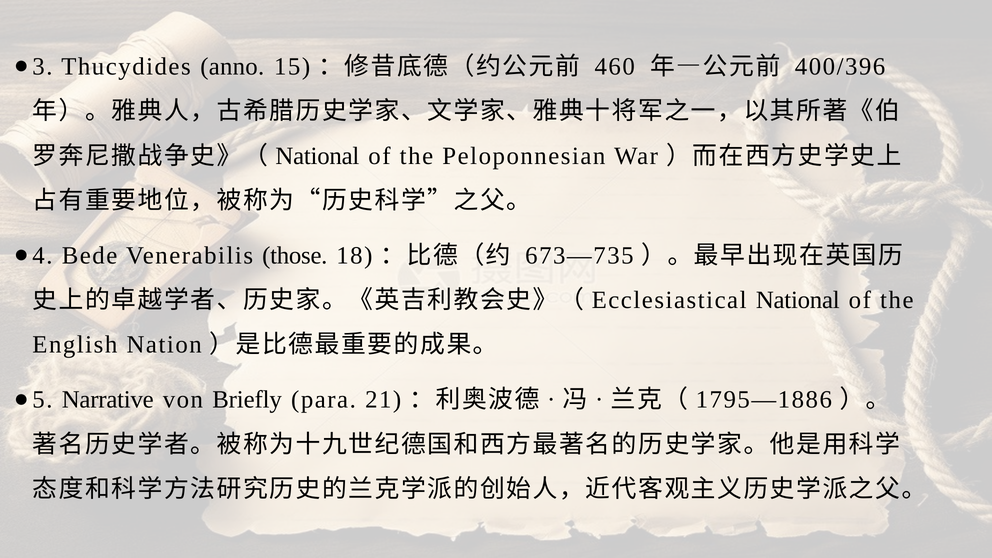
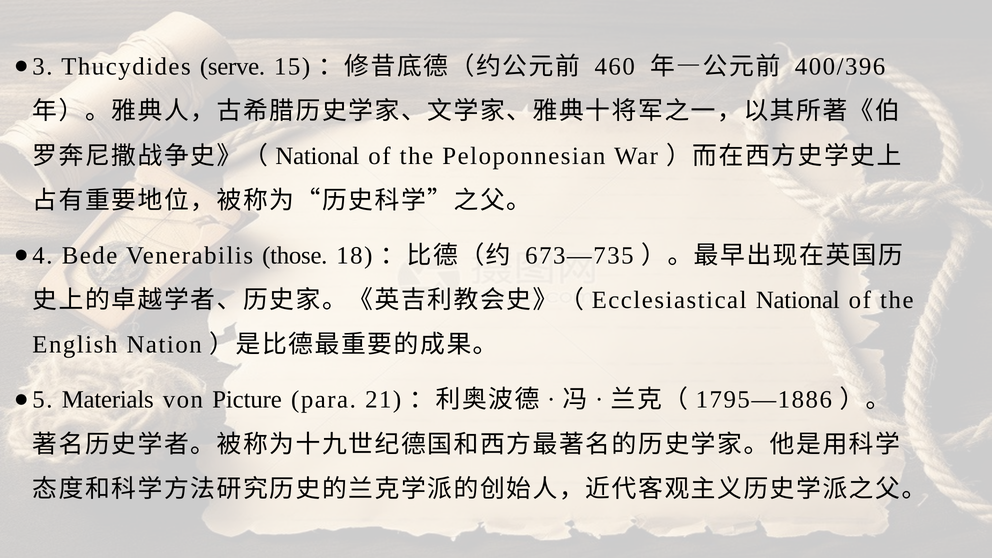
anno: anno -> serve
Narrative: Narrative -> Materials
Briefly: Briefly -> Picture
